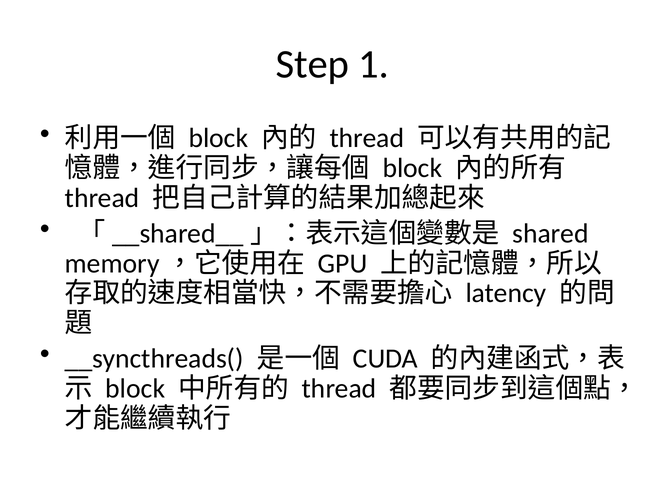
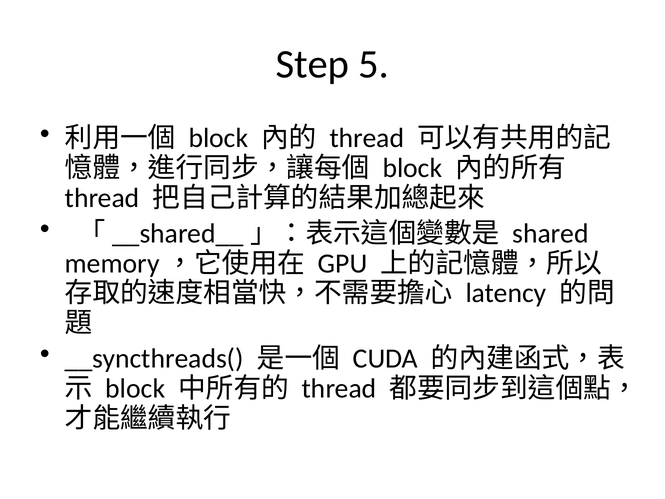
1: 1 -> 5
